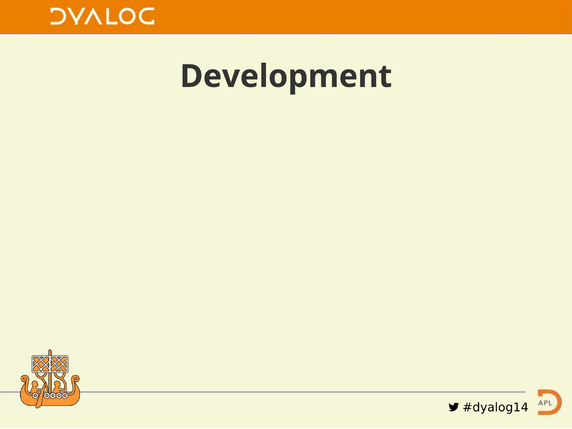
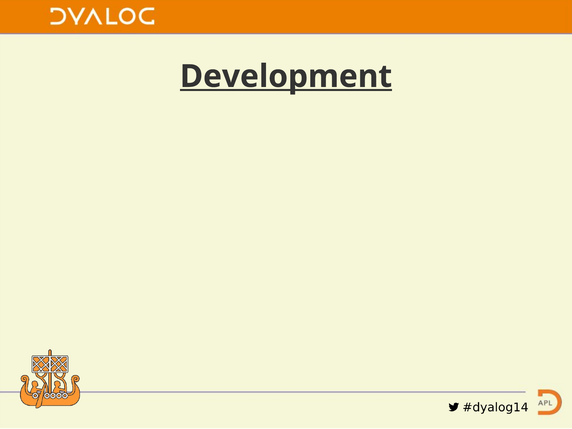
Development underline: none -> present
